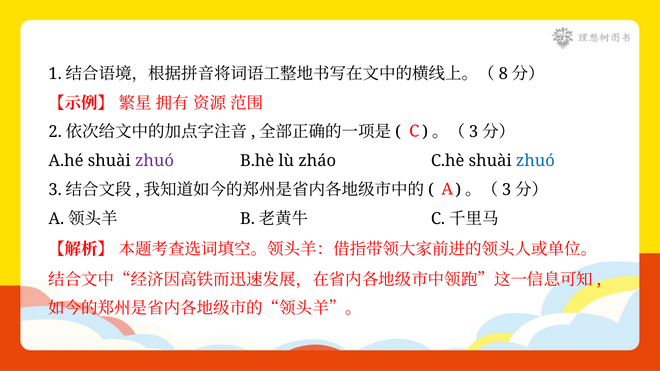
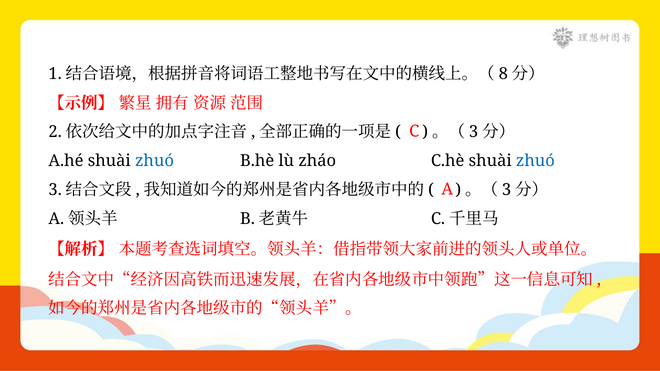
zhuó at (154, 161) colour: purple -> blue
